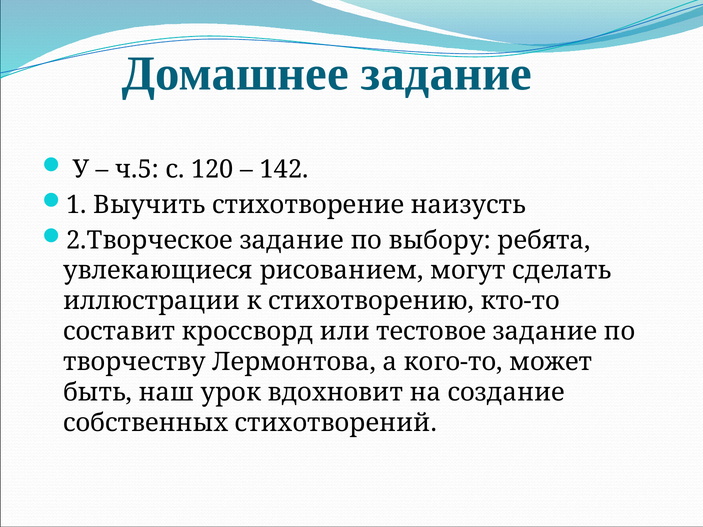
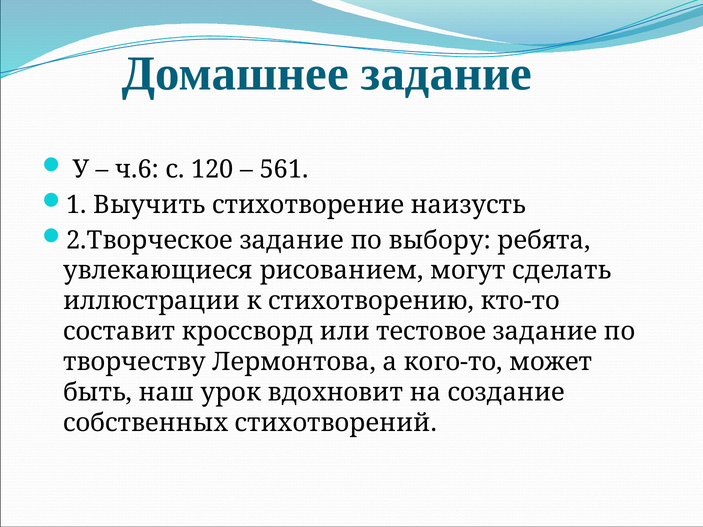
ч.5: ч.5 -> ч.6
142: 142 -> 561
